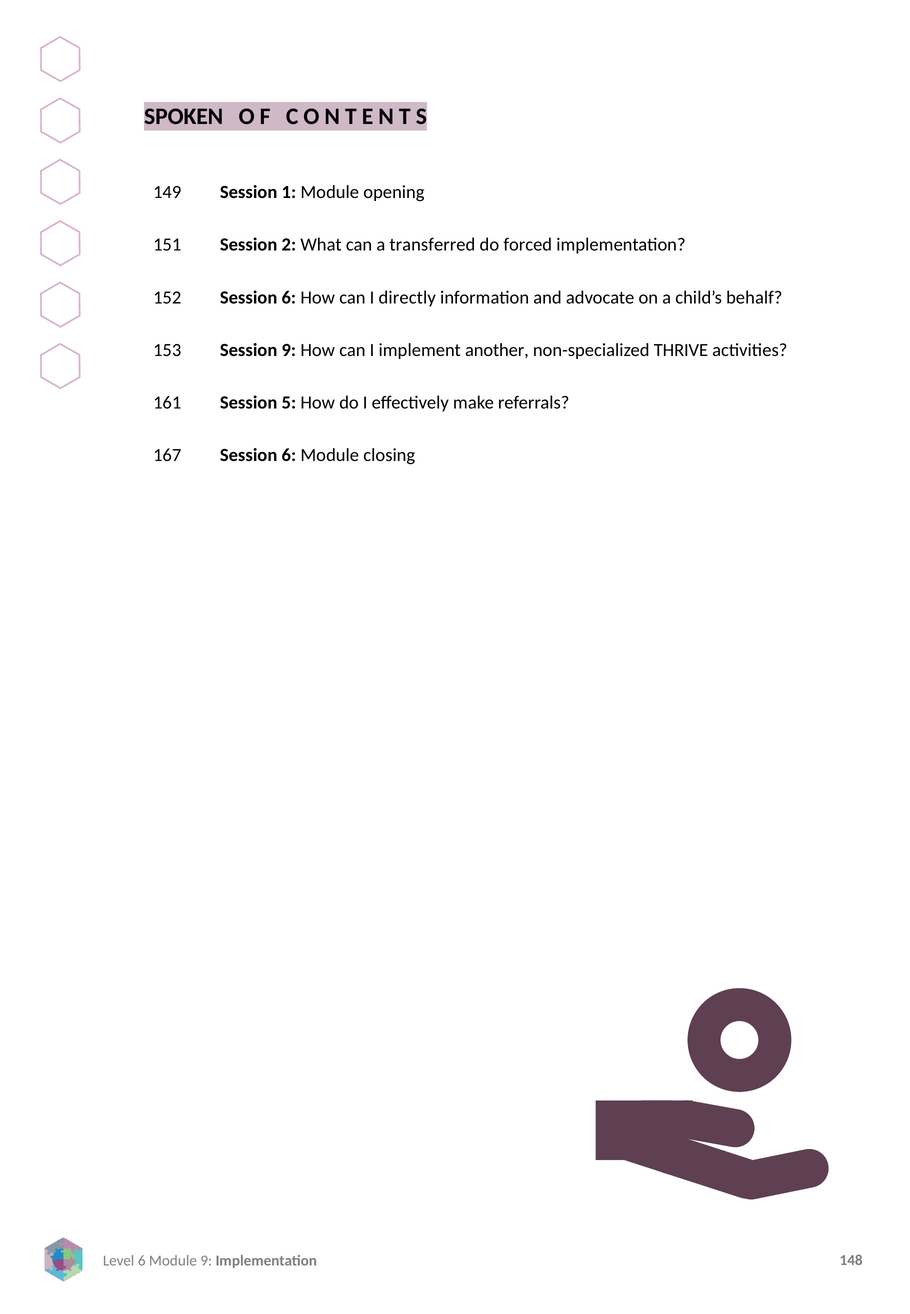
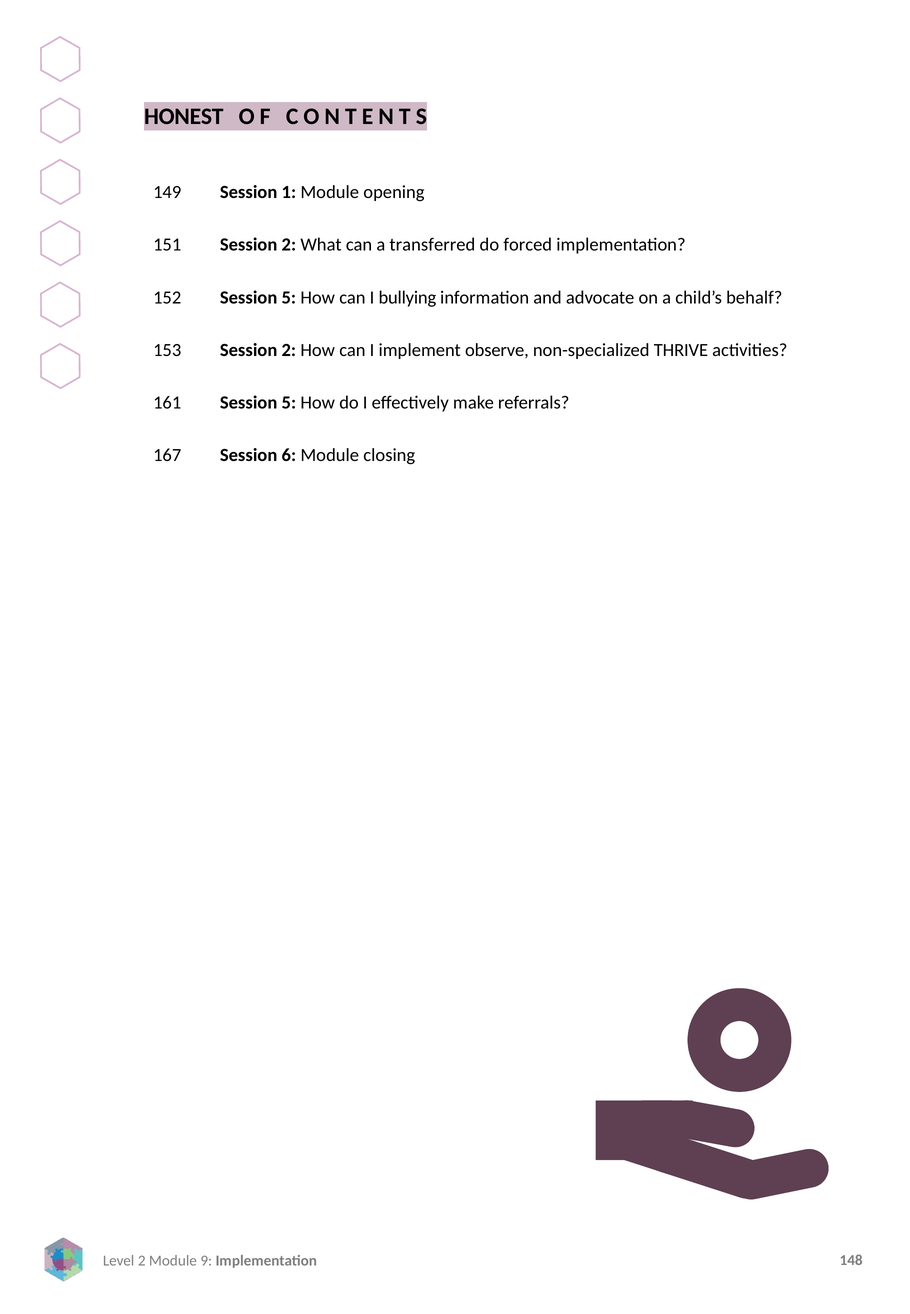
SPOKEN: SPOKEN -> HONEST
6 at (289, 298): 6 -> 5
directly: directly -> bullying
9 at (289, 350): 9 -> 2
another: another -> observe
6 at (142, 1261): 6 -> 2
